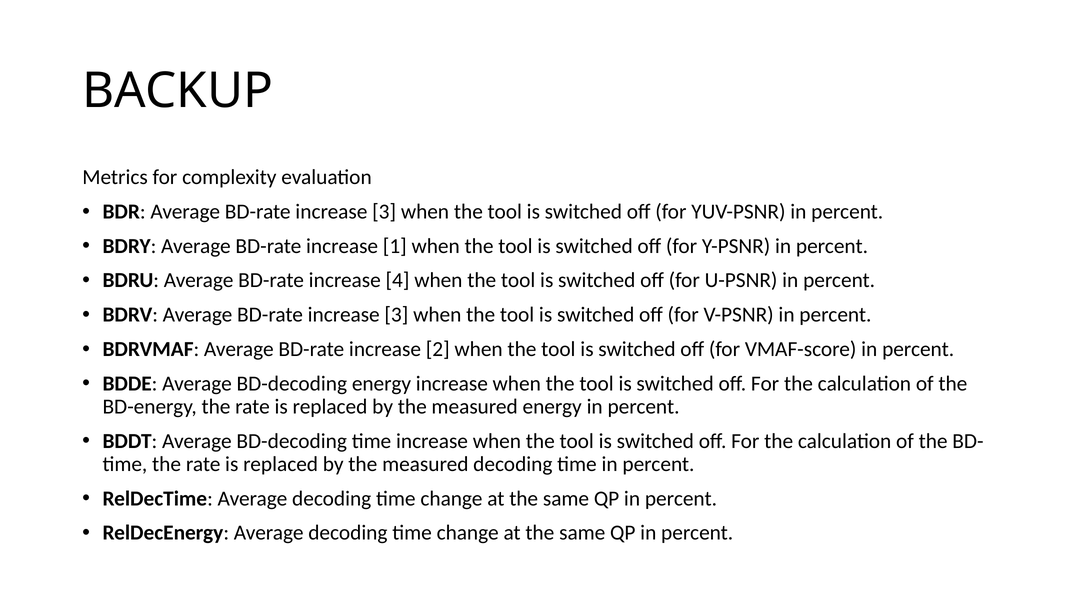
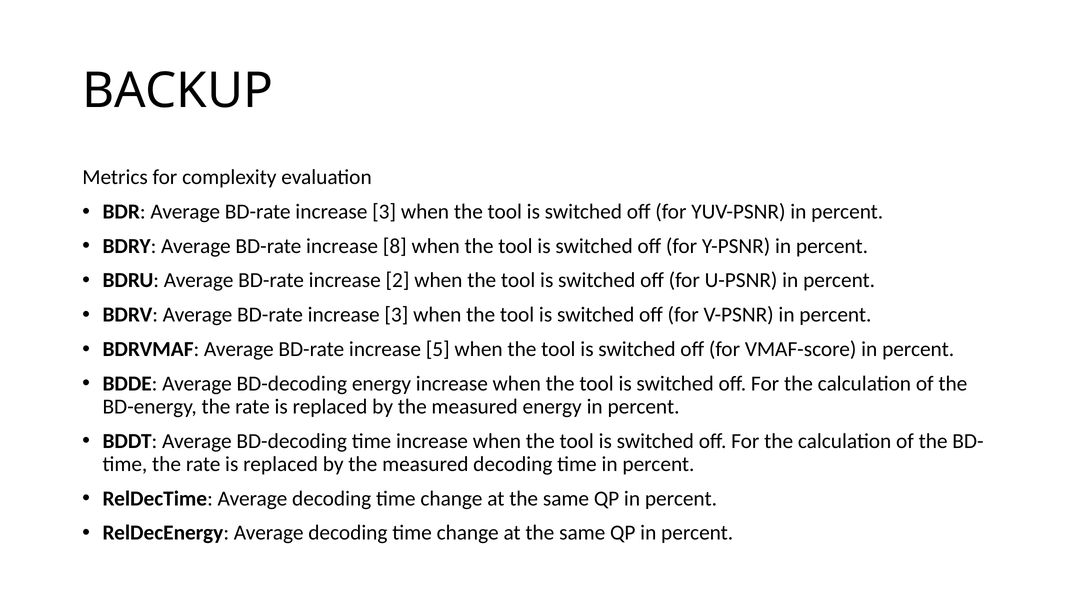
1: 1 -> 8
4: 4 -> 2
2: 2 -> 5
